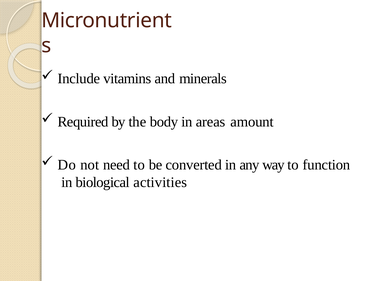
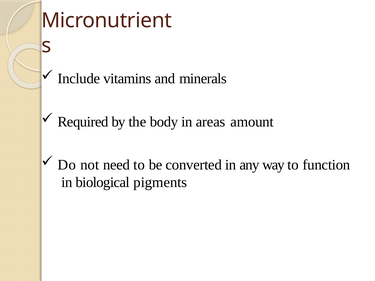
activities: activities -> pigments
